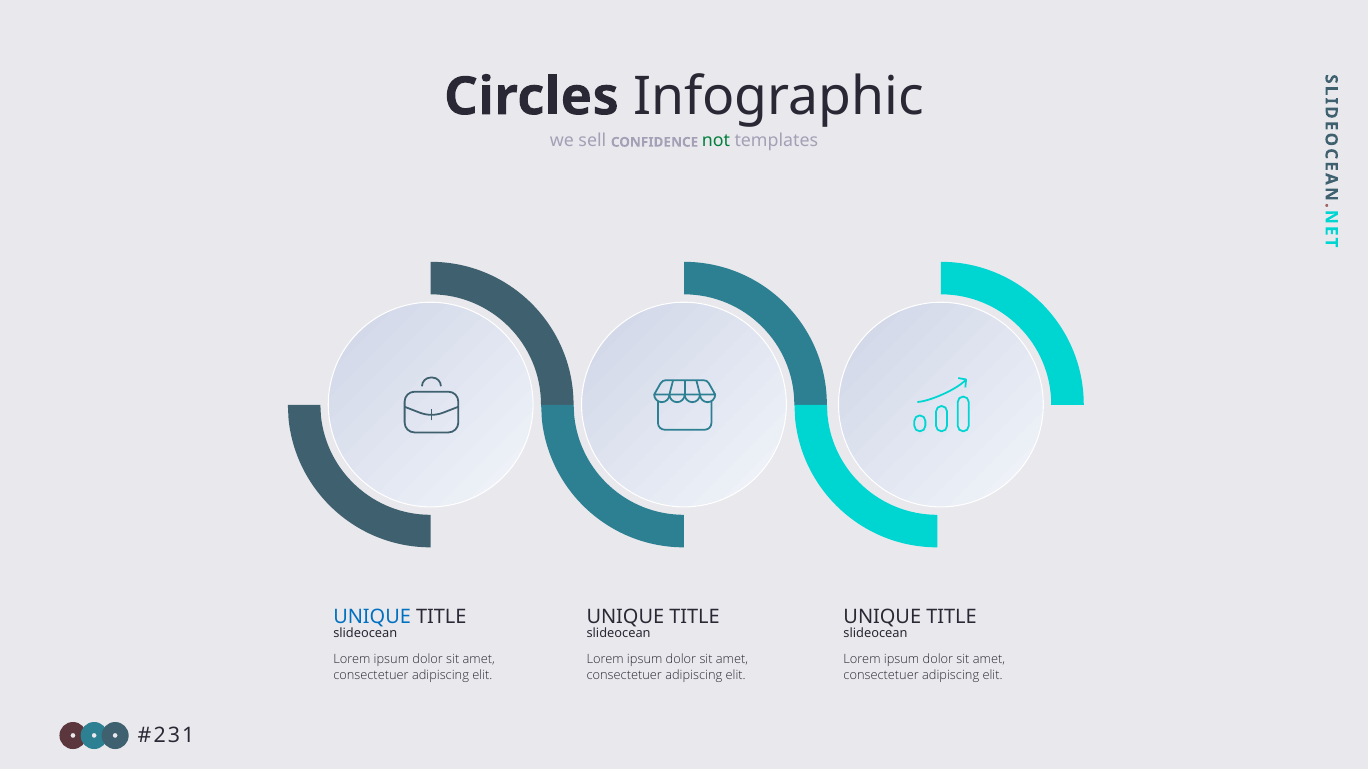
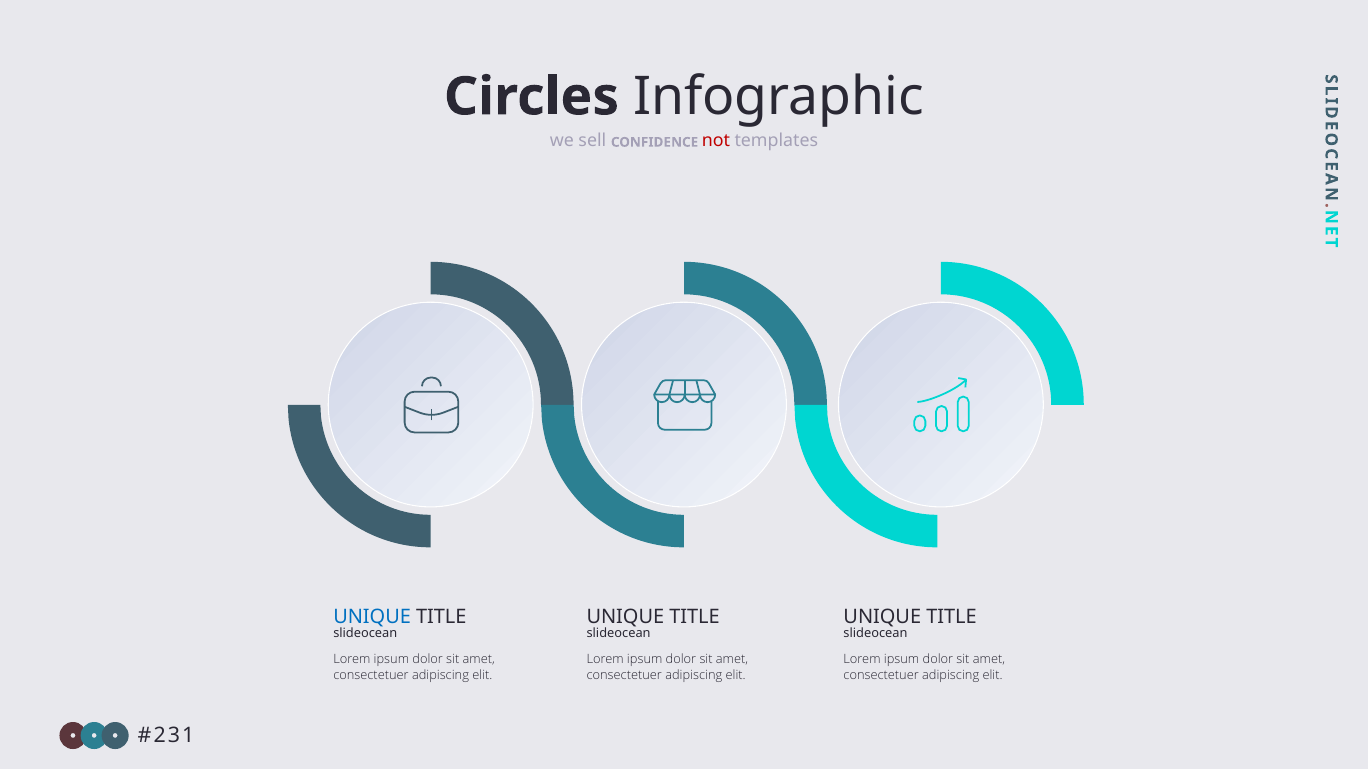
not colour: green -> red
